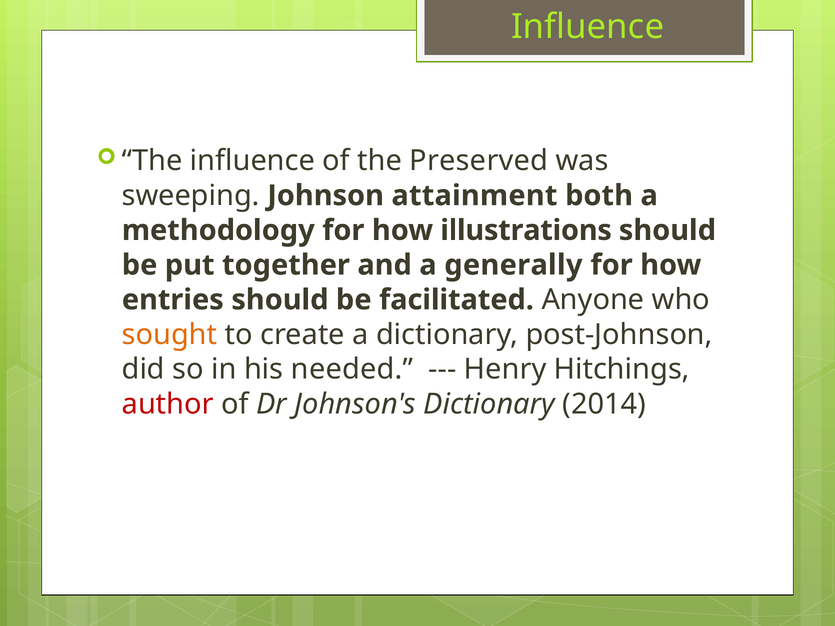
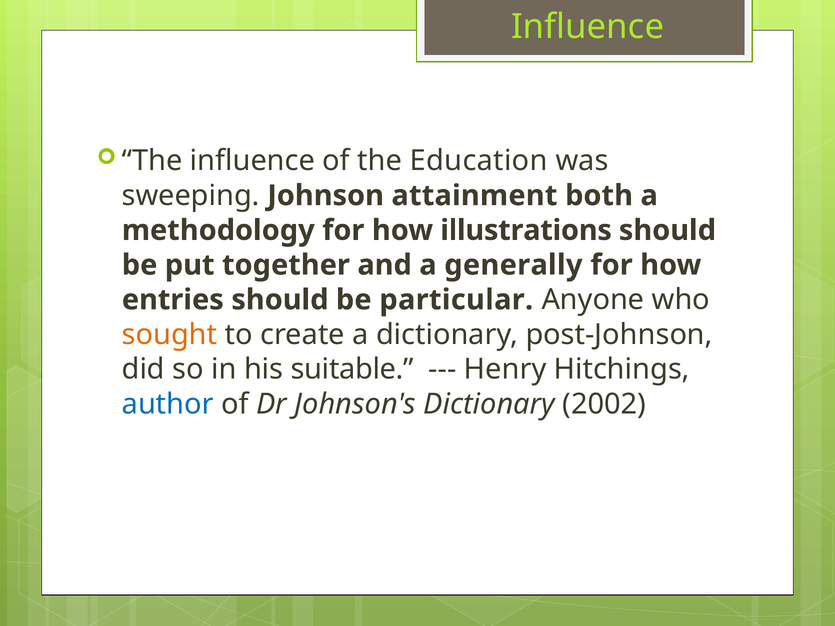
Preserved: Preserved -> Education
facilitated: facilitated -> particular
needed: needed -> suitable
author colour: red -> blue
2014: 2014 -> 2002
